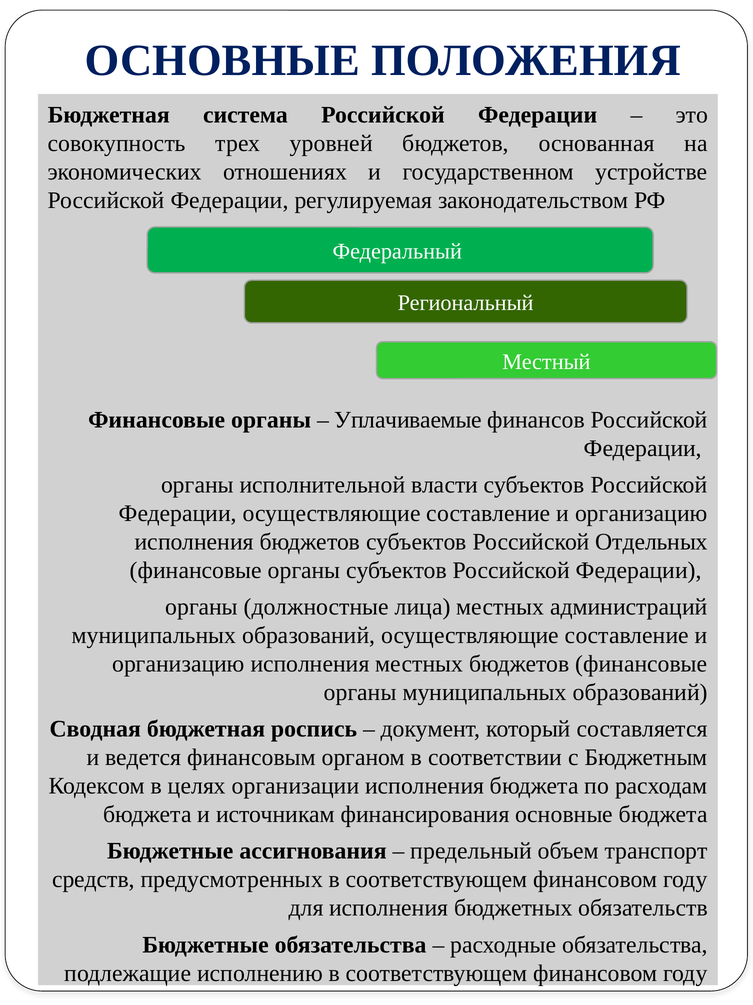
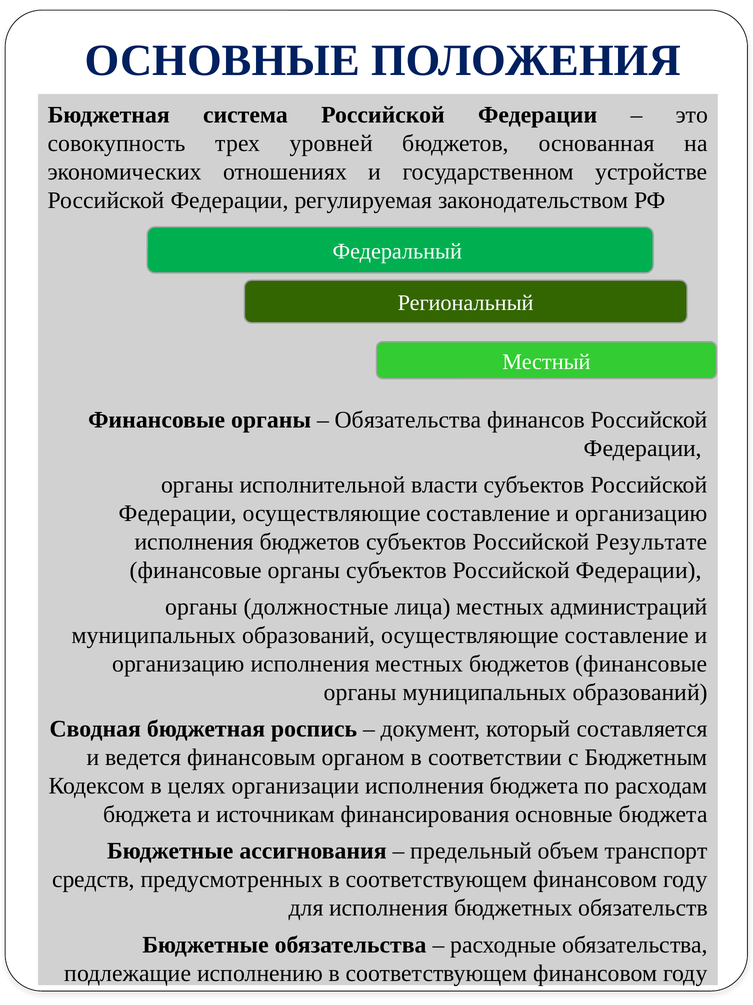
Уплачиваемые at (408, 419): Уплачиваемые -> Обязательства
Отдельных: Отдельных -> Результате
